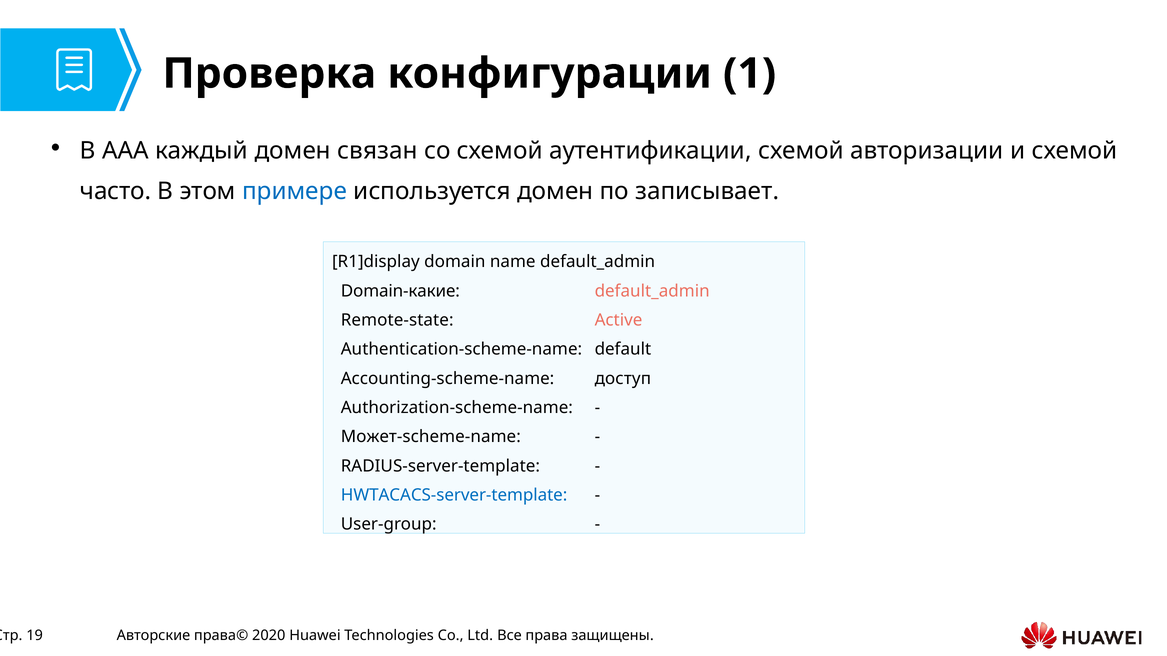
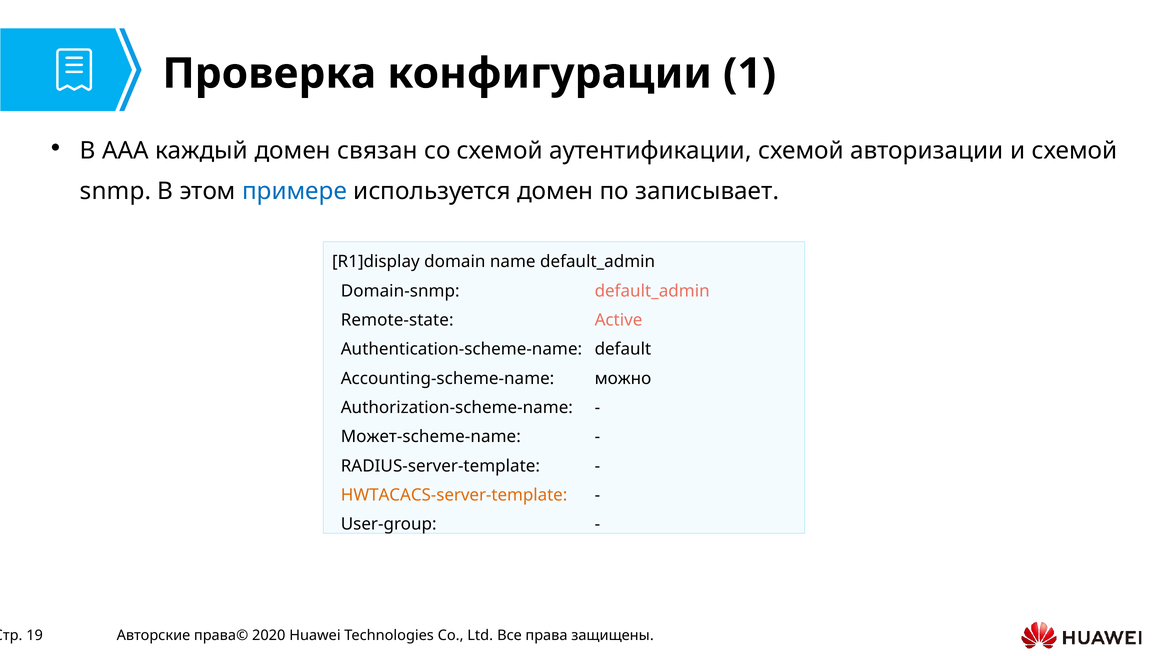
часто: часто -> snmp
Domain-какие: Domain-какие -> Domain-snmp
доступ: доступ -> можно
HWTACACS-server-template colour: blue -> orange
